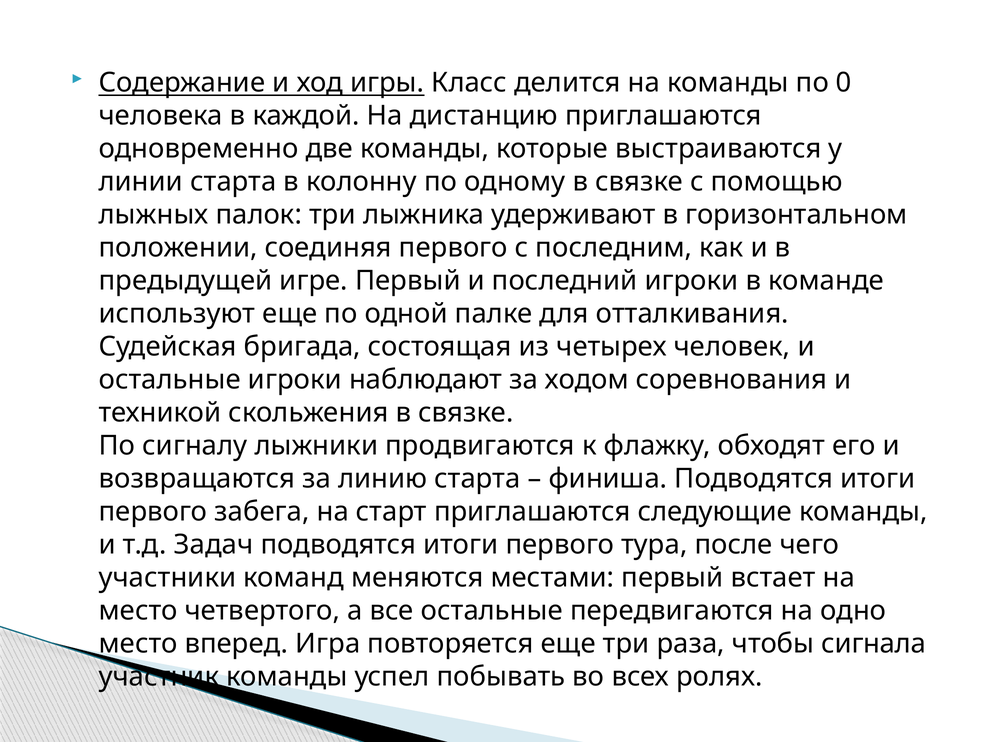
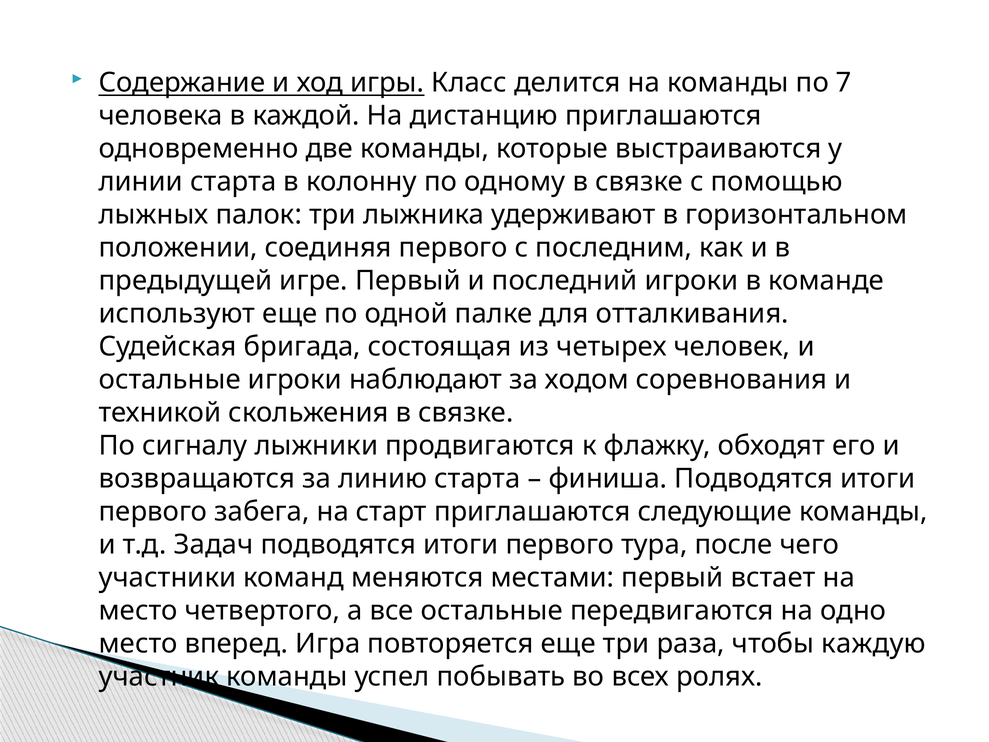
0: 0 -> 7
сигнала: сигнала -> каждую
